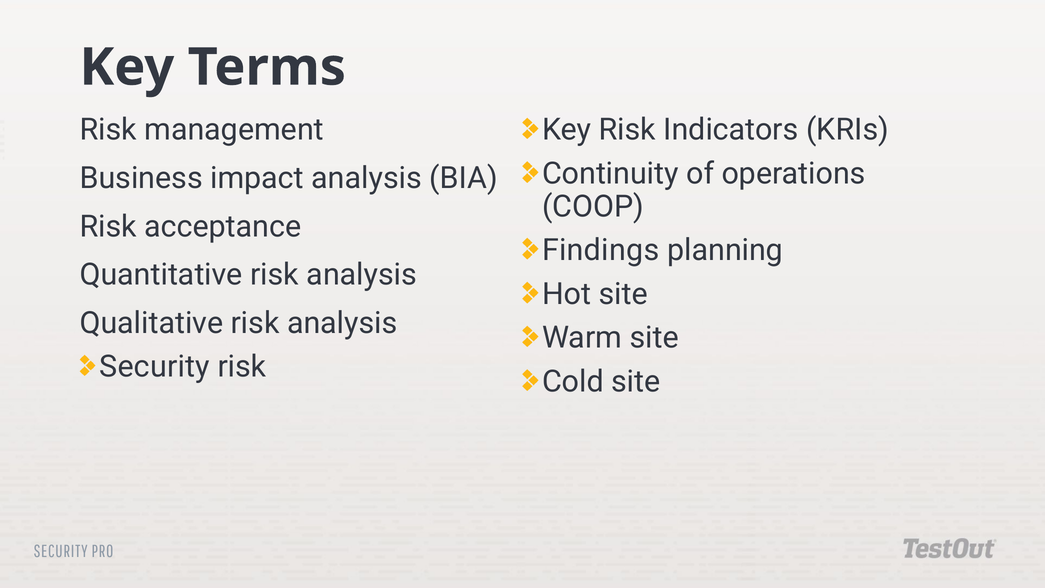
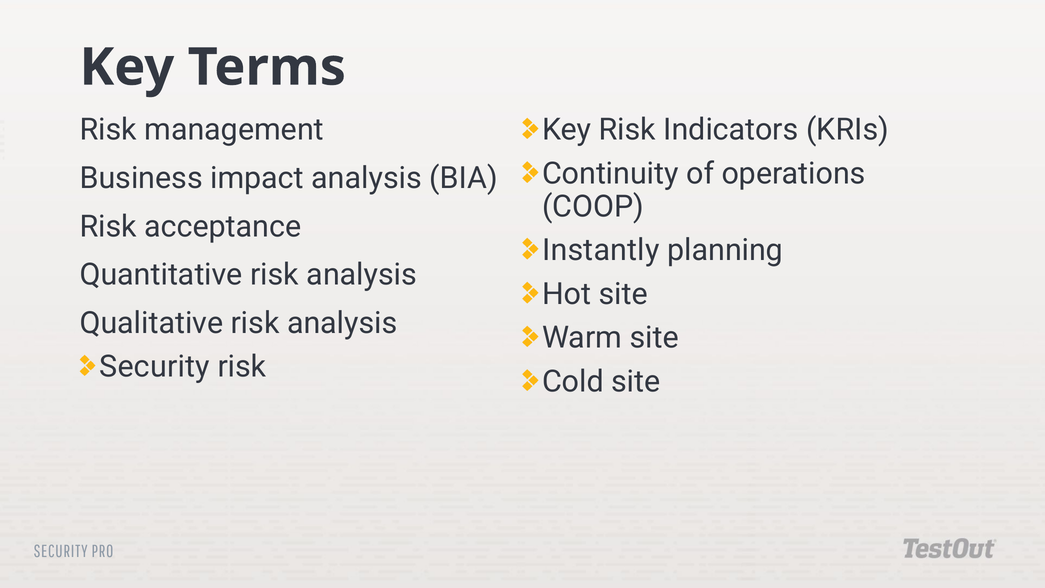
Findings: Findings -> Instantly
